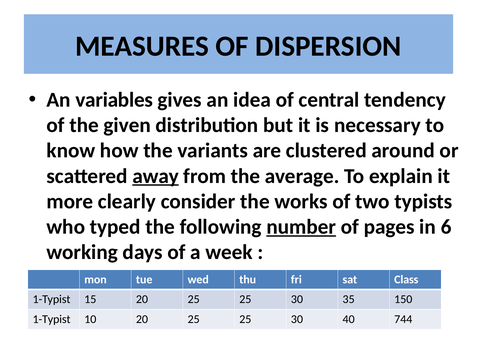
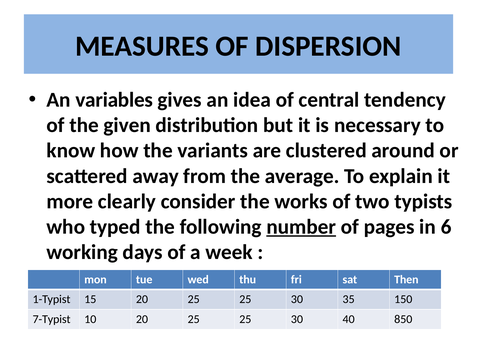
away underline: present -> none
Class: Class -> Then
1-Typist at (52, 320): 1-Typist -> 7-Typist
744: 744 -> 850
